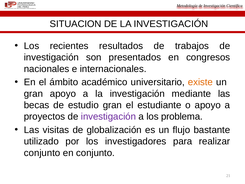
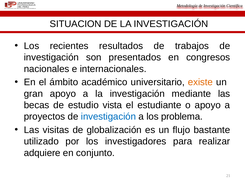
estudio gran: gran -> vista
investigación at (108, 116) colour: purple -> blue
conjunto at (42, 153): conjunto -> adquiere
